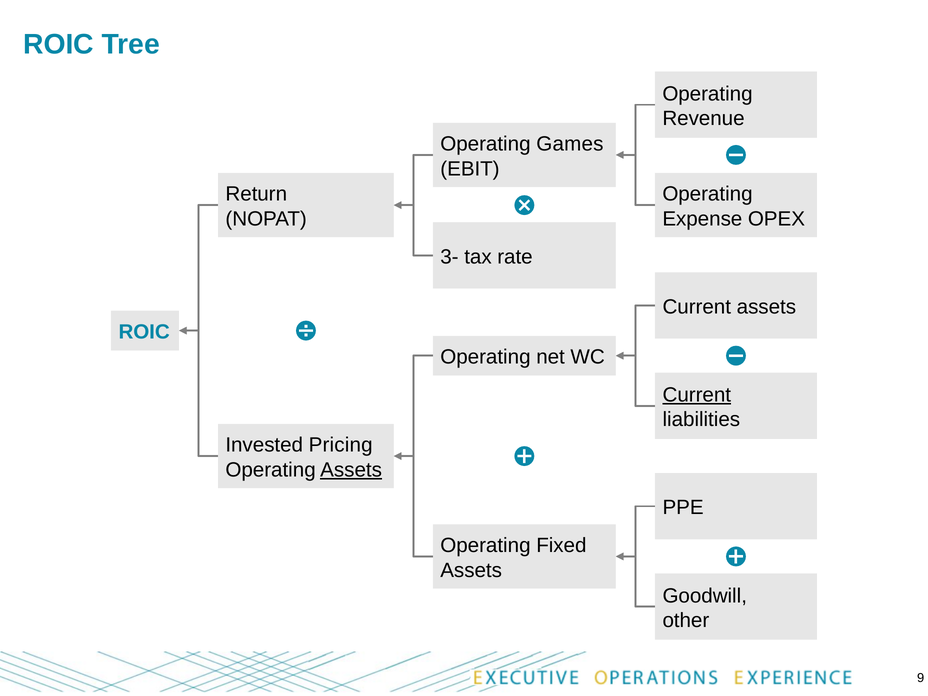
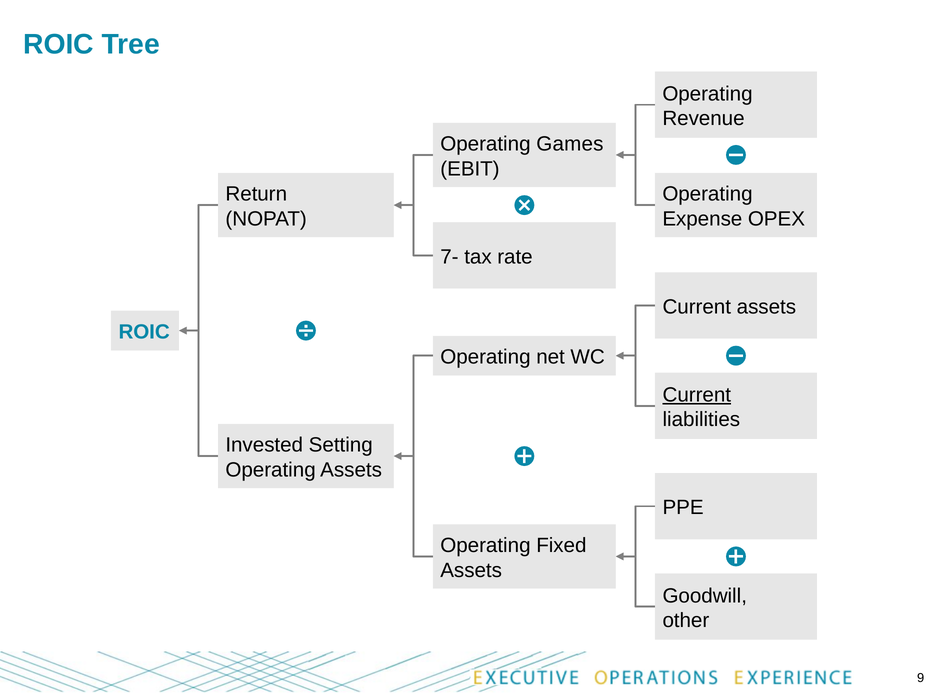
3-: 3- -> 7-
Pricing: Pricing -> Setting
Assets at (351, 470) underline: present -> none
